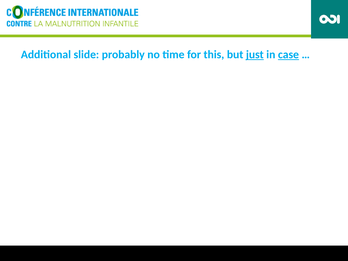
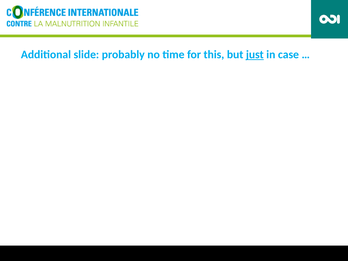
case underline: present -> none
